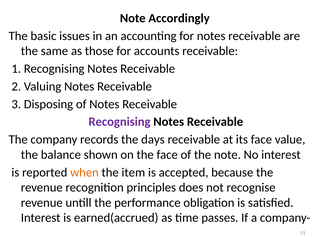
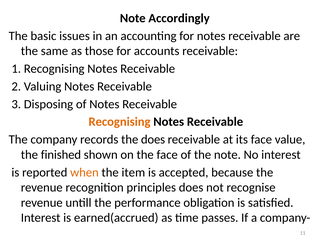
Recognising at (120, 122) colour: purple -> orange
the days: days -> does
balance: balance -> finished
